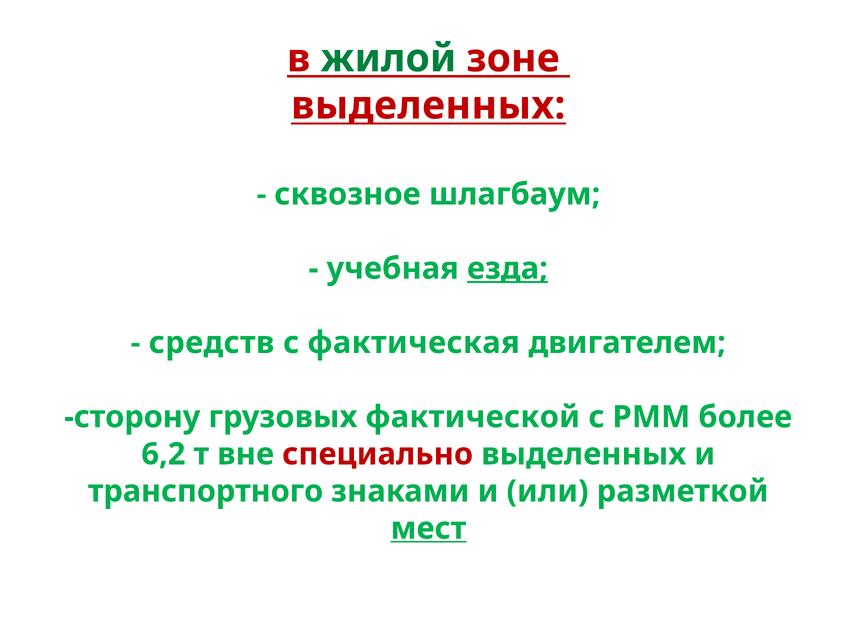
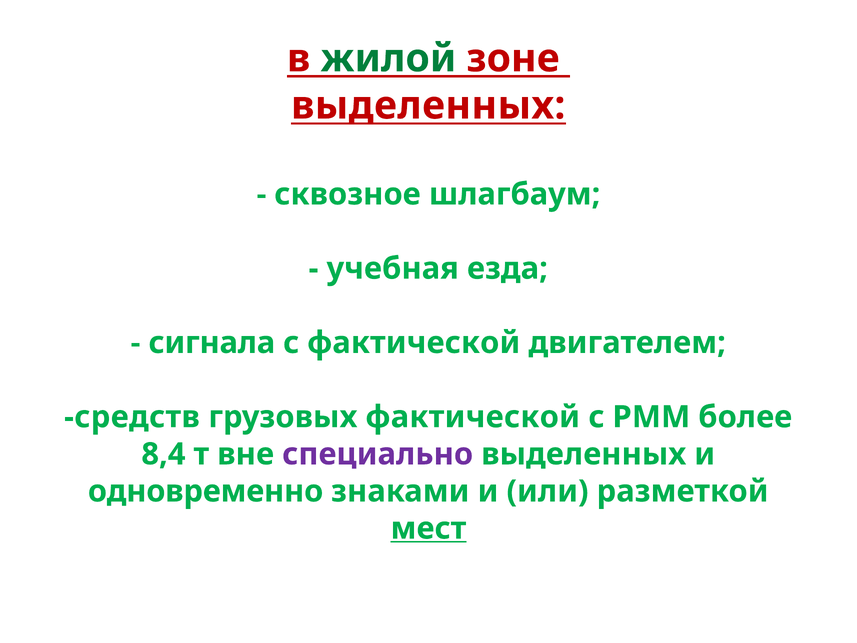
езда underline: present -> none
средств: средств -> сигнала
с фактическая: фактическая -> фактической
сторону: сторону -> средств
6,2: 6,2 -> 8,4
специально colour: red -> purple
транспортного: транспортного -> одновременно
